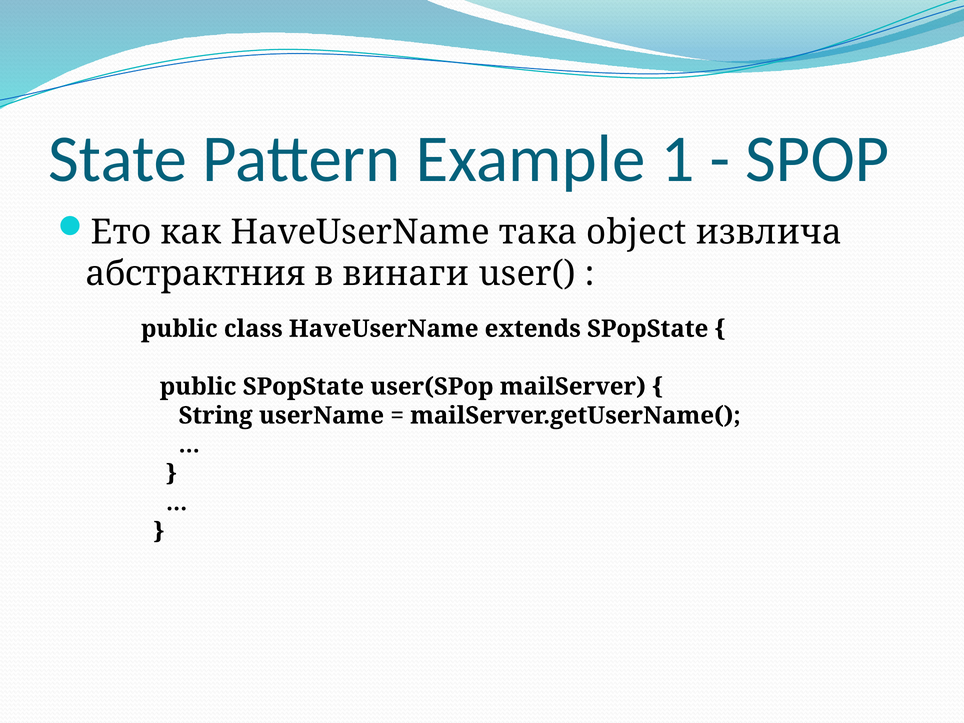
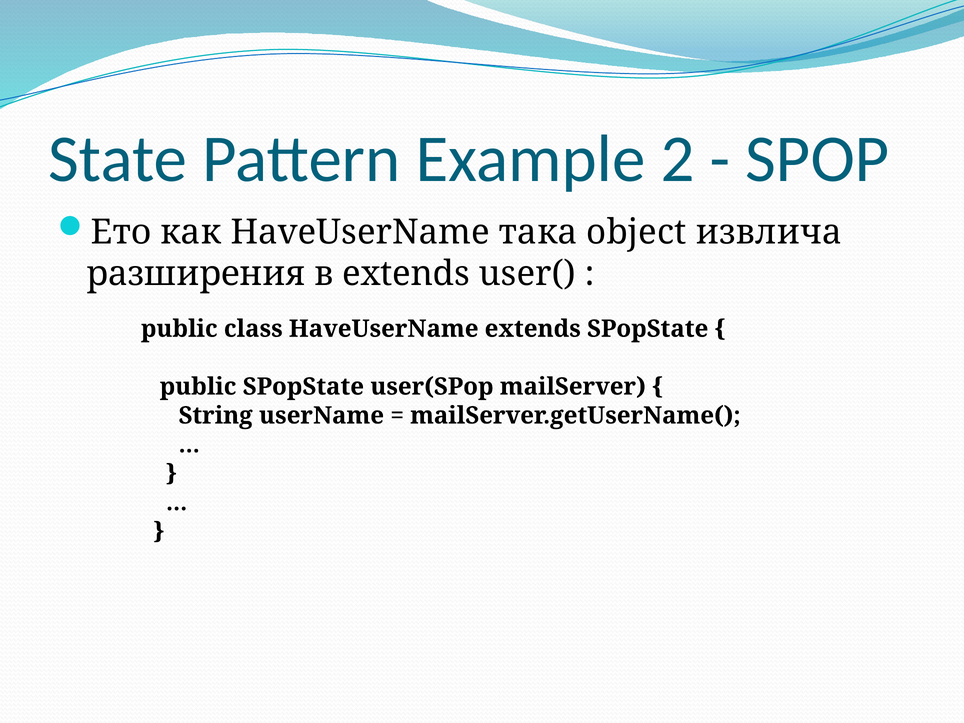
1: 1 -> 2
абстрактния: абстрактния -> разширения
в винаги: винаги -> extends
